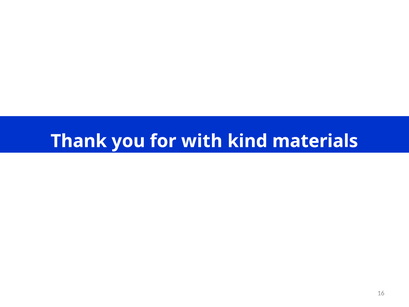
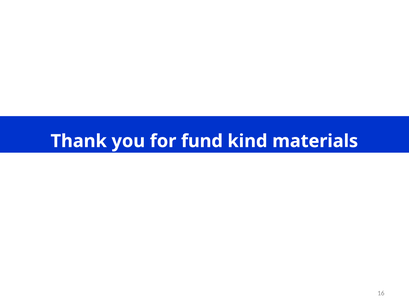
with: with -> fund
